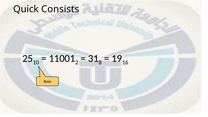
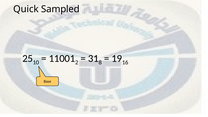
Consists: Consists -> Sampled
